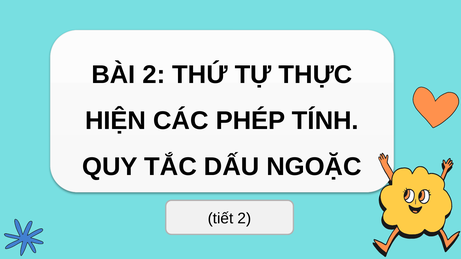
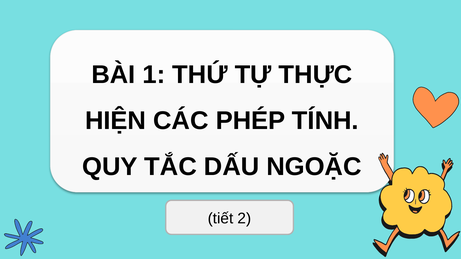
BÀI 2: 2 -> 1
